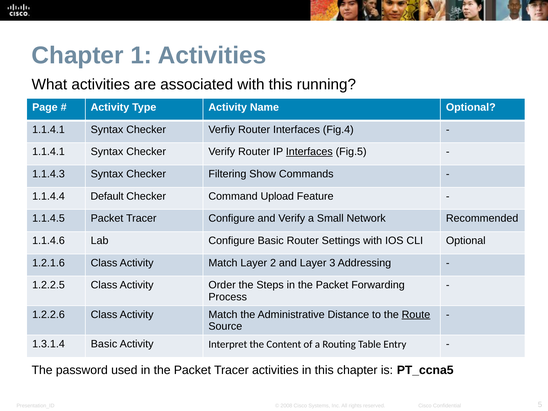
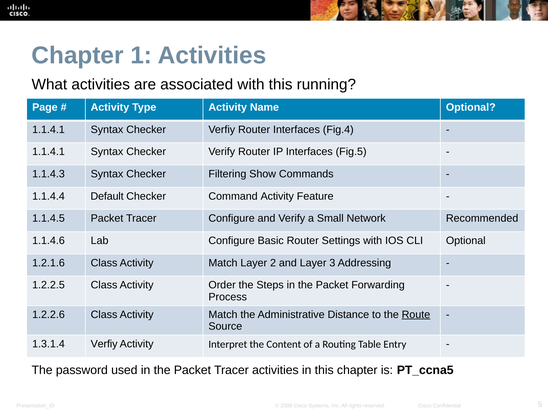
Interfaces at (309, 152) underline: present -> none
Command Upload: Upload -> Activity
1.3.1.4 Basic: Basic -> Verfiy
